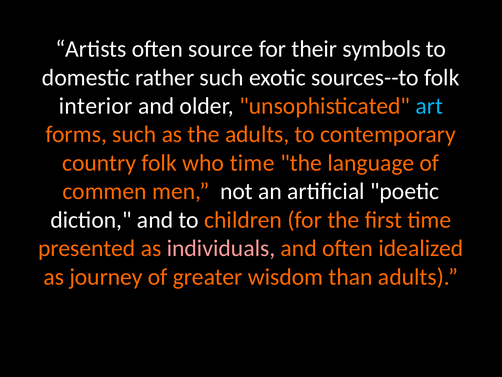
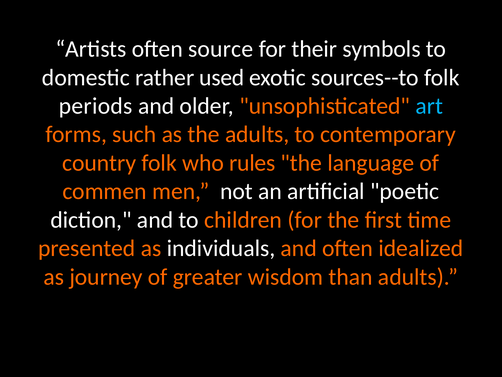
rather such: such -> used
interior: interior -> periods
who time: time -> rules
individuals colour: pink -> white
